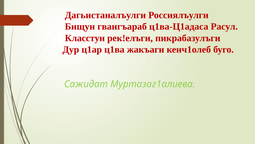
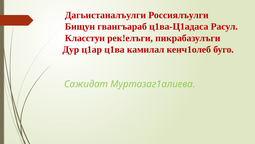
жакъаги: жакъаги -> камилал
